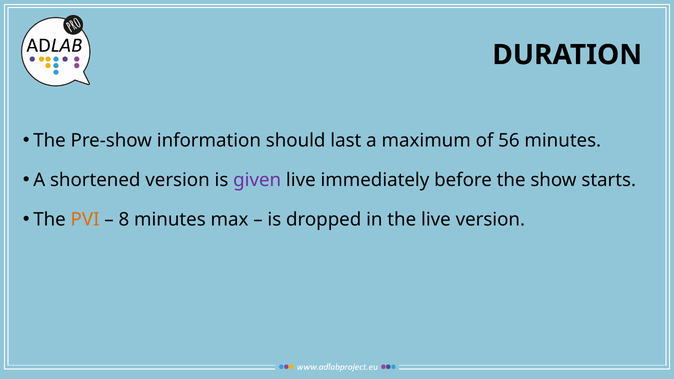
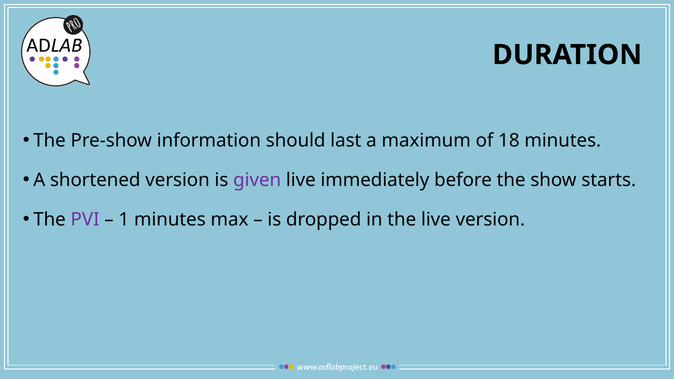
56: 56 -> 18
PVI colour: orange -> purple
8: 8 -> 1
